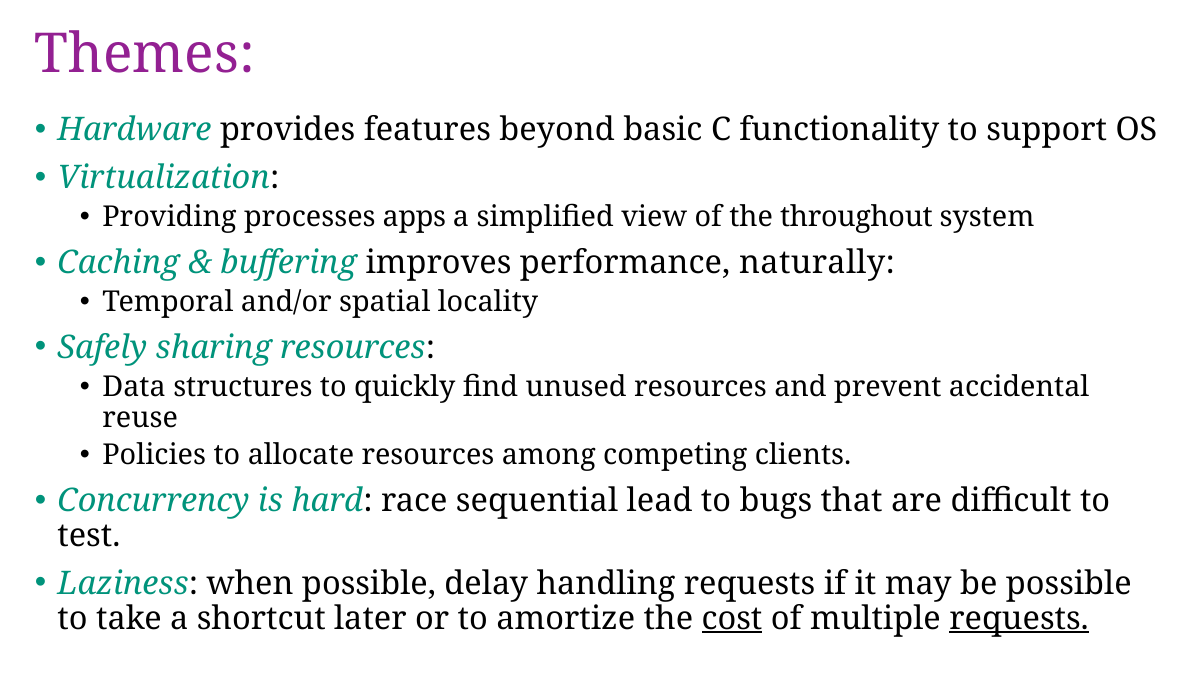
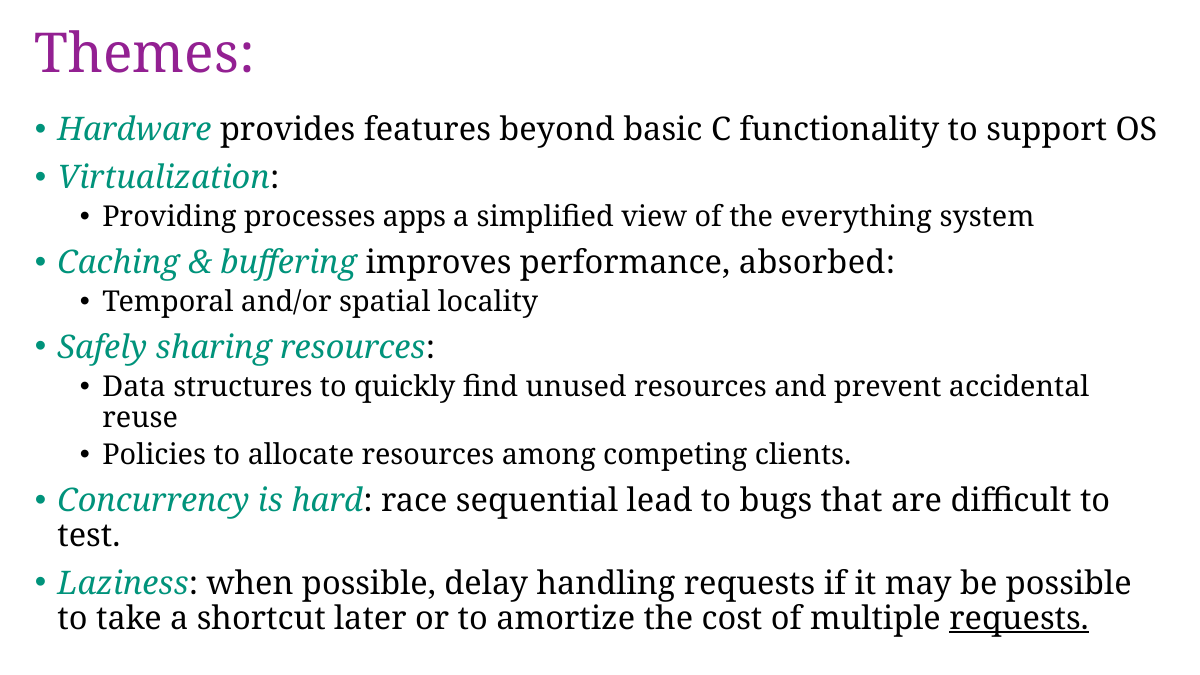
throughout: throughout -> everything
naturally: naturally -> absorbed
cost underline: present -> none
